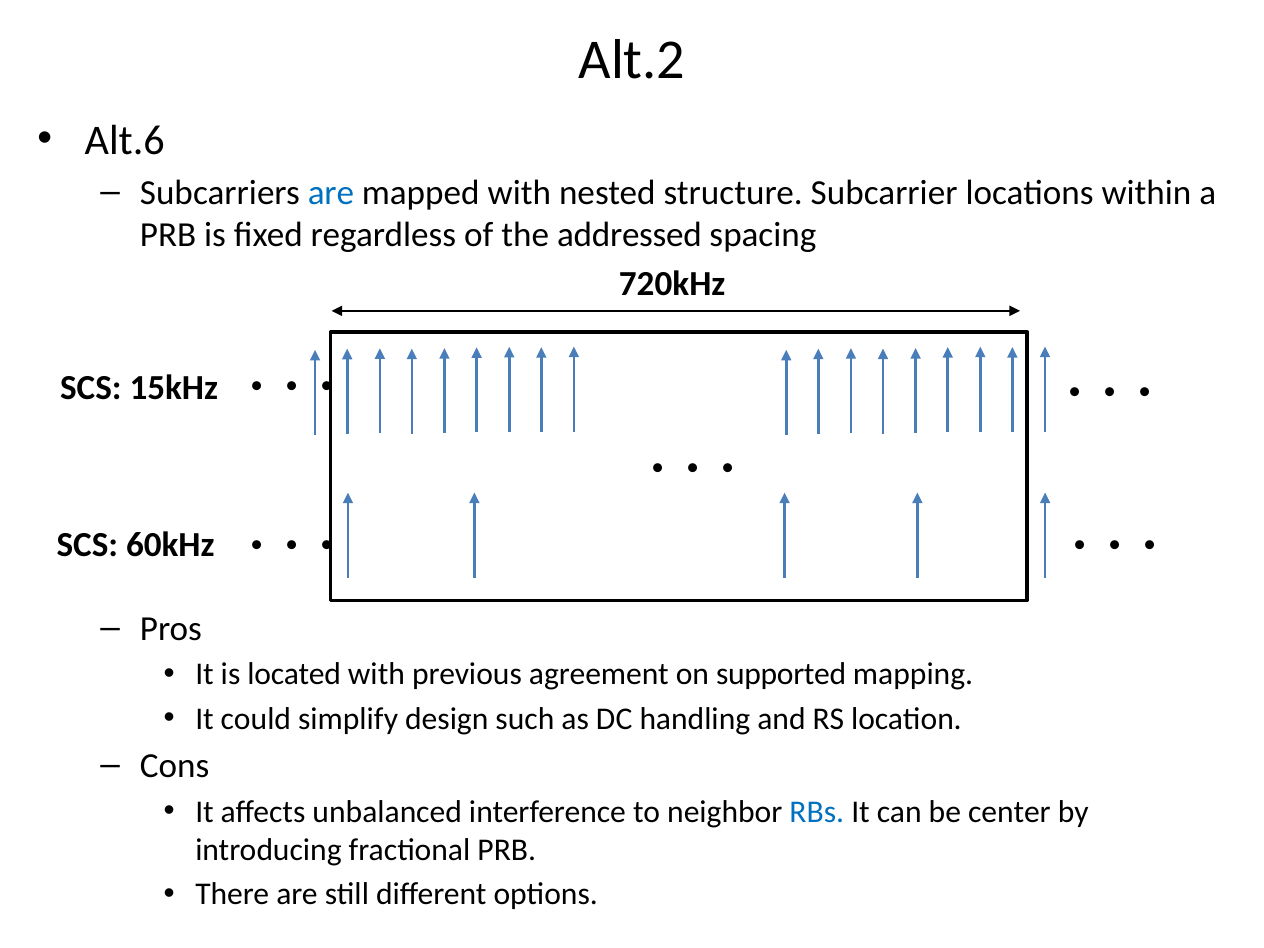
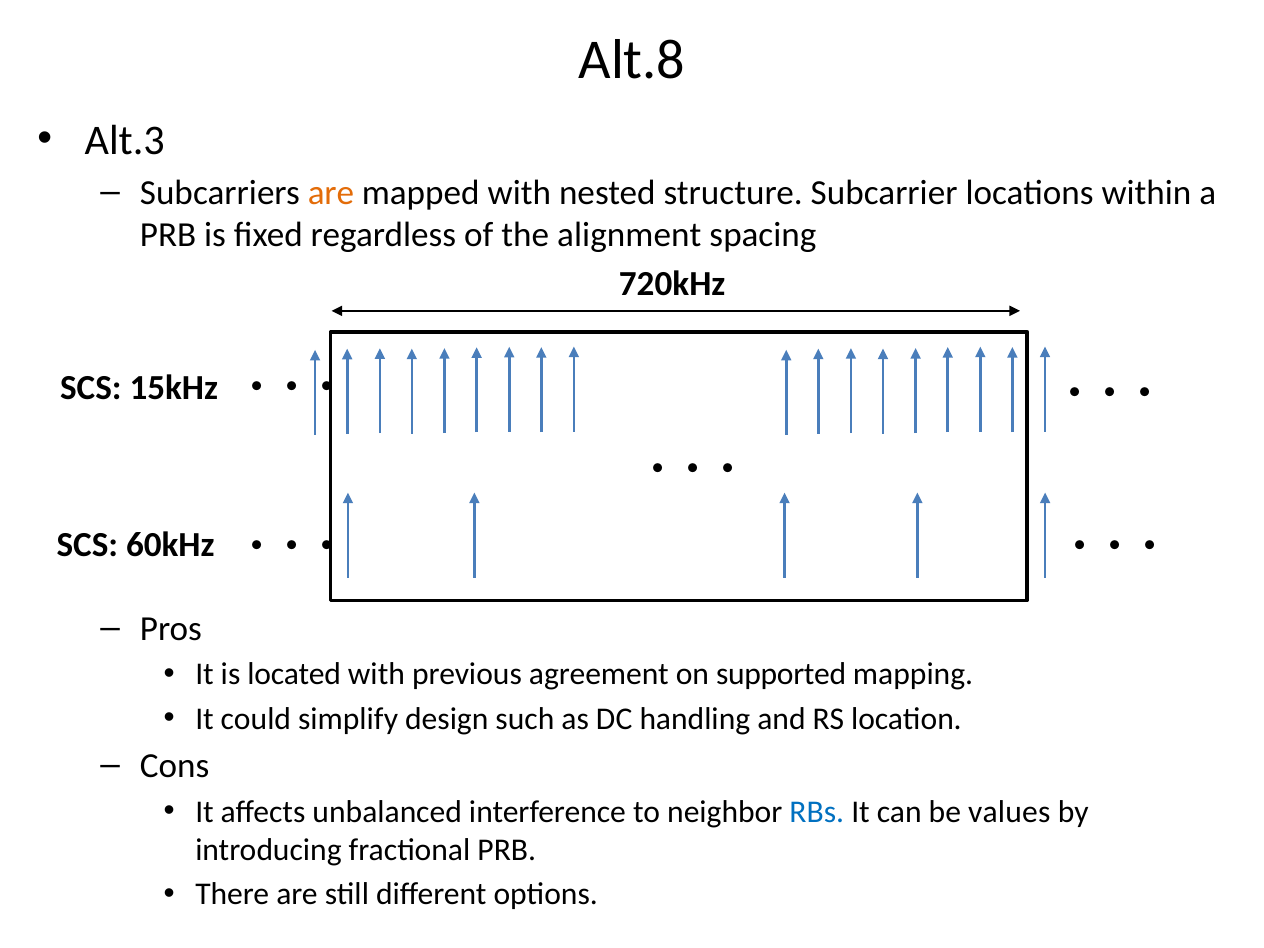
Alt.2: Alt.2 -> Alt.8
Alt.6: Alt.6 -> Alt.3
are at (331, 193) colour: blue -> orange
addressed: addressed -> alignment
center: center -> values
